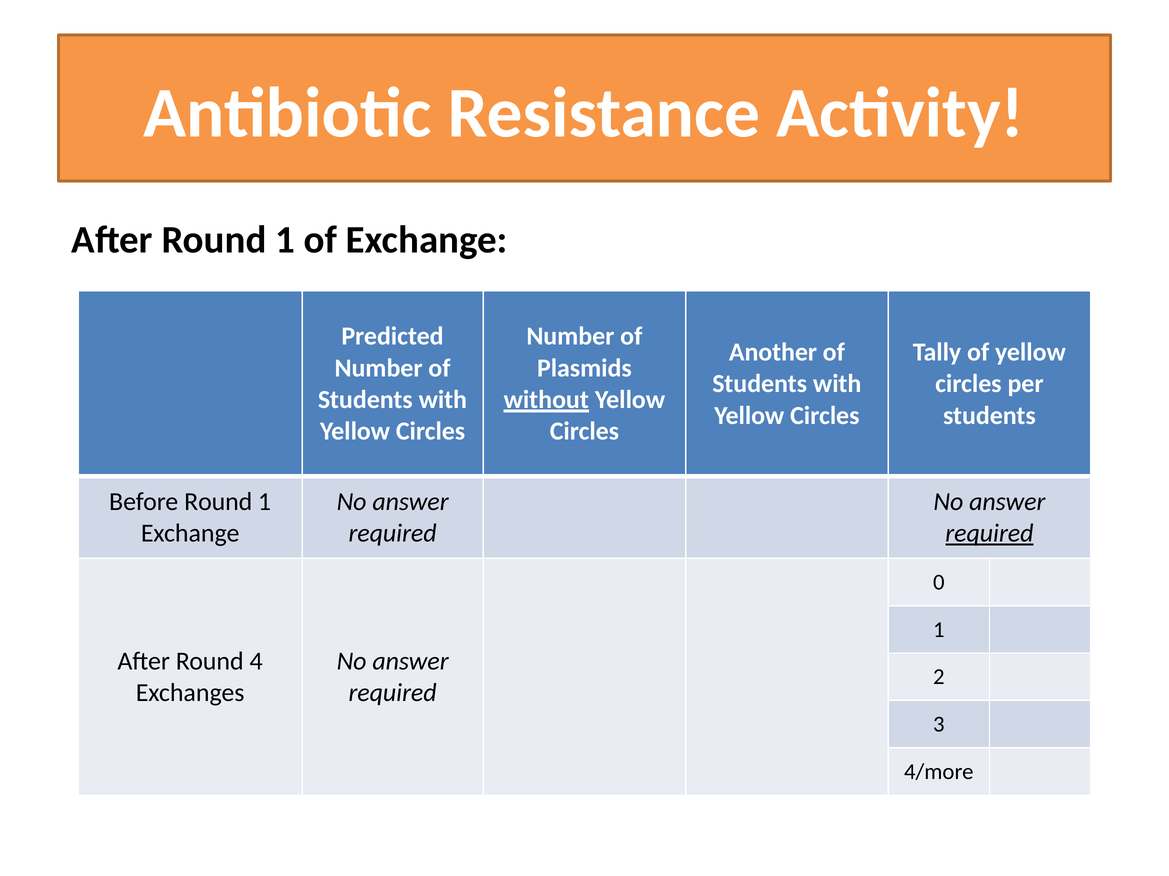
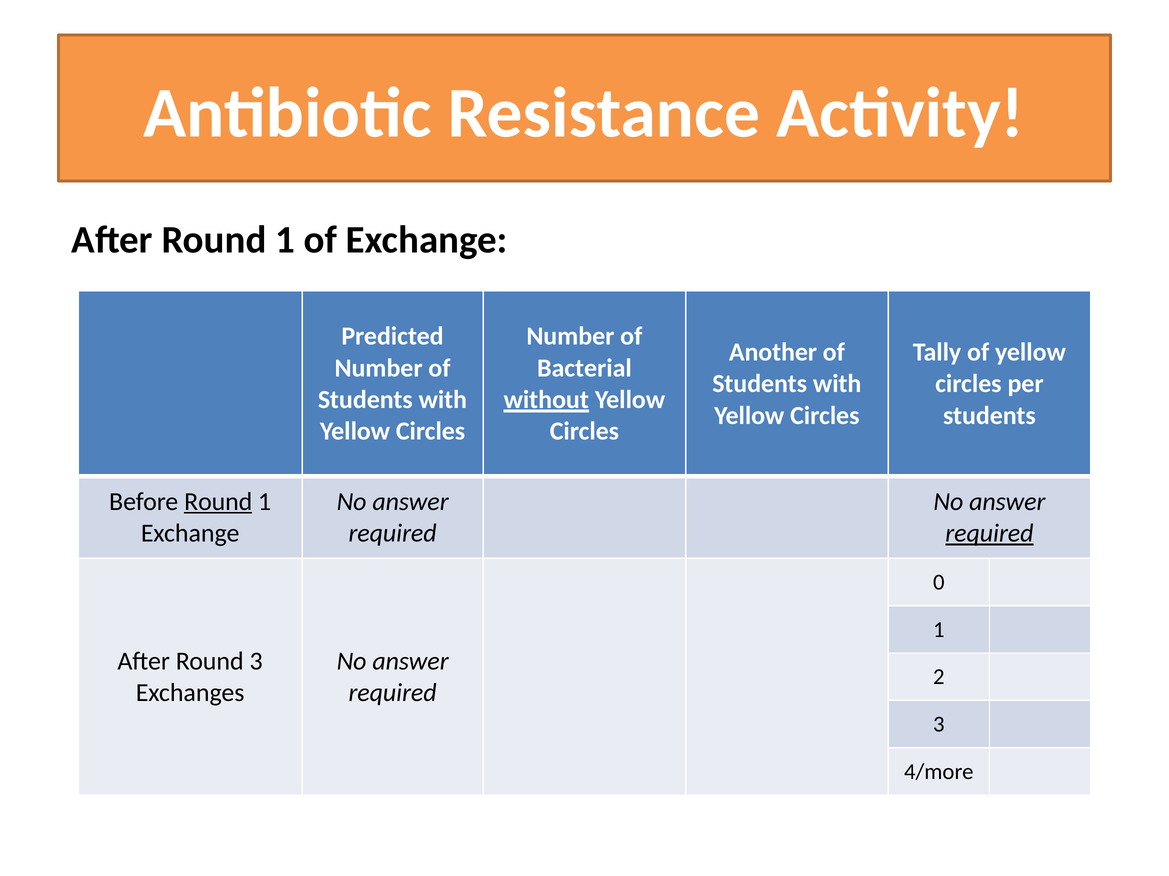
Plasmids: Plasmids -> Bacterial
Round at (218, 502) underline: none -> present
Round 4: 4 -> 3
